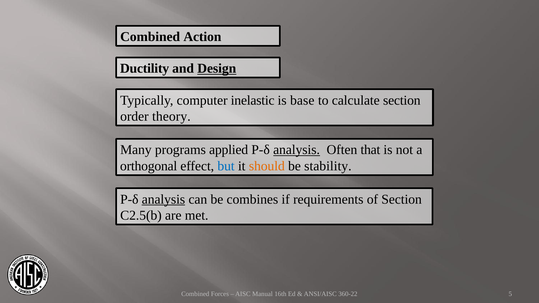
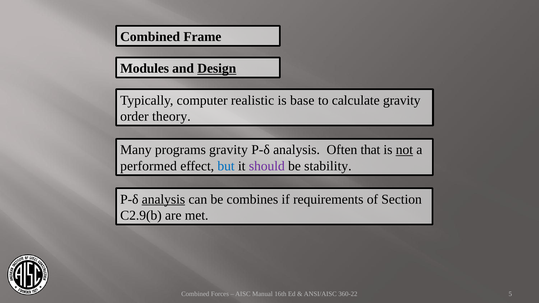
Action: Action -> Frame
Ductility: Ductility -> Modules
inelastic: inelastic -> realistic
calculate section: section -> gravity
programs applied: applied -> gravity
analysis at (297, 150) underline: present -> none
not underline: none -> present
orthogonal: orthogonal -> performed
should colour: orange -> purple
C2.5(b: C2.5(b -> C2.9(b
